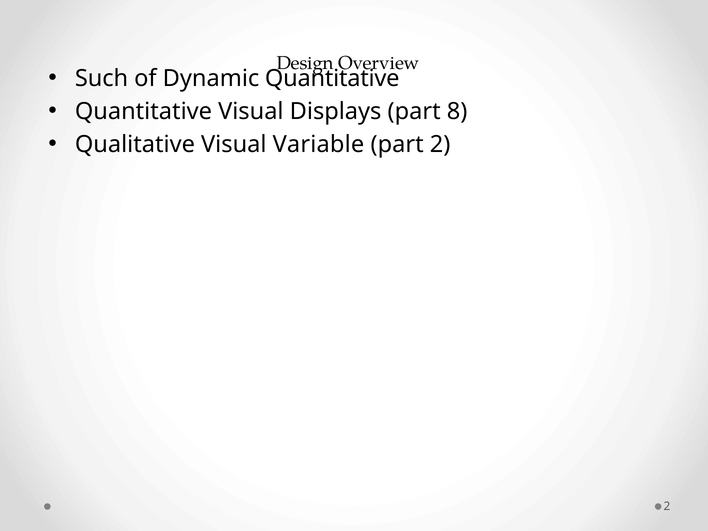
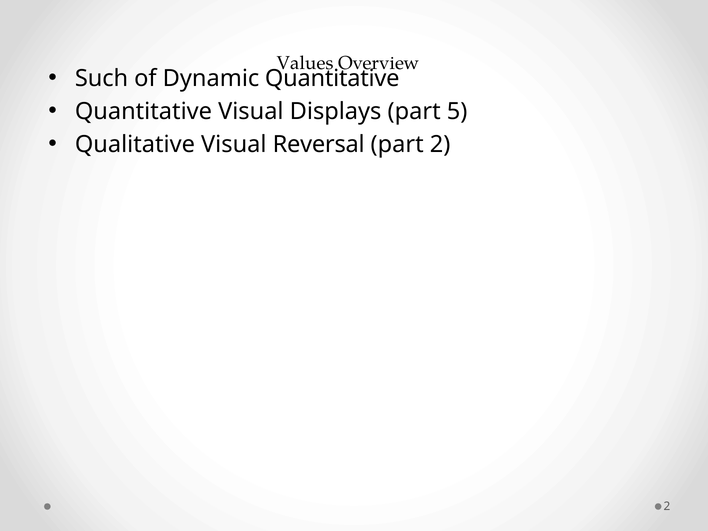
Design: Design -> Values
8: 8 -> 5
Variable: Variable -> Reversal
